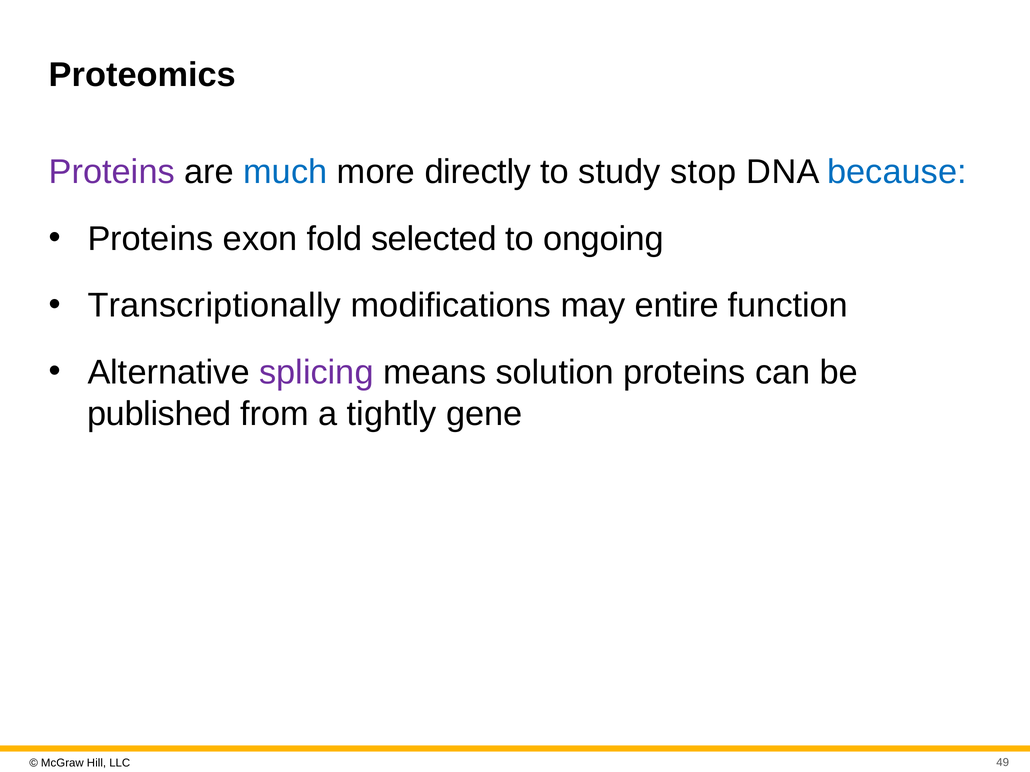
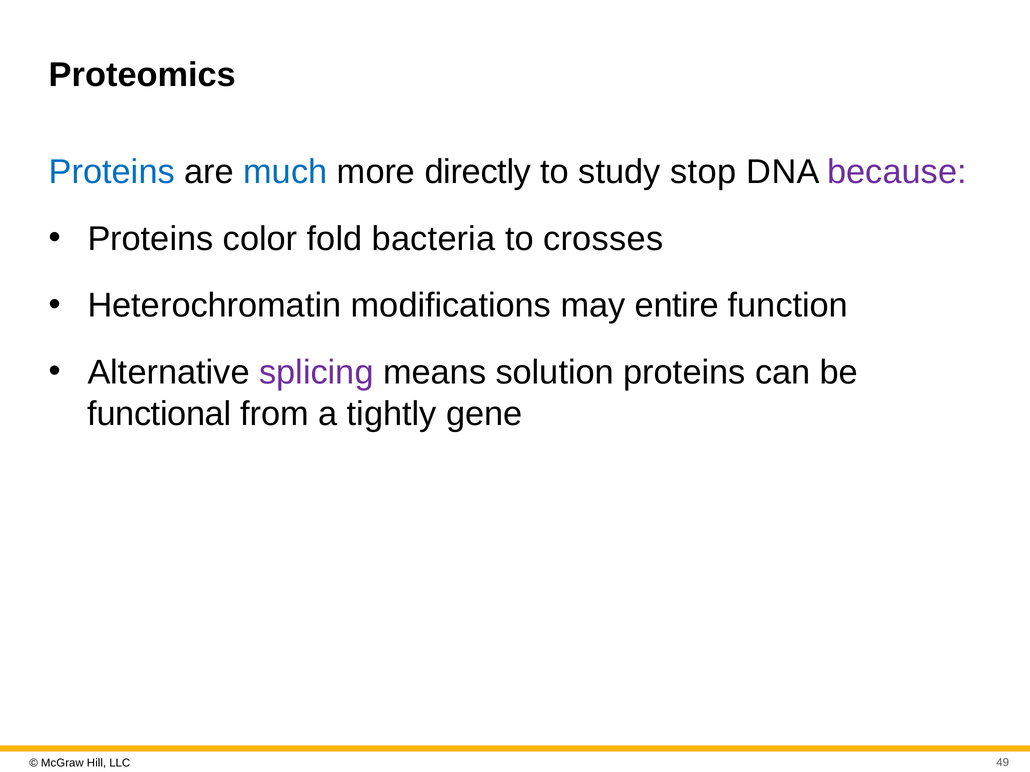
Proteins at (112, 172) colour: purple -> blue
because colour: blue -> purple
exon: exon -> color
selected: selected -> bacteria
ongoing: ongoing -> crosses
Transcriptionally: Transcriptionally -> Heterochromatin
published: published -> functional
